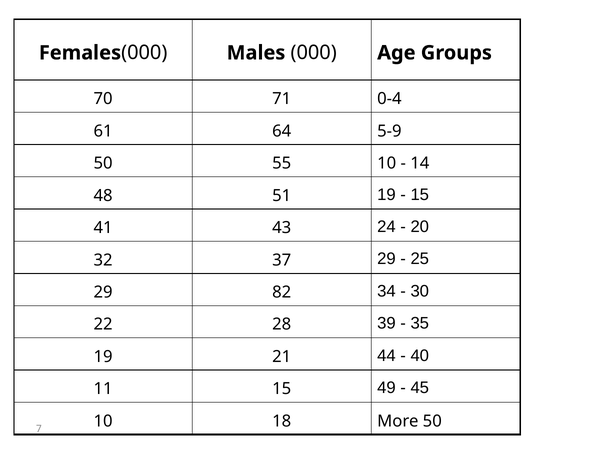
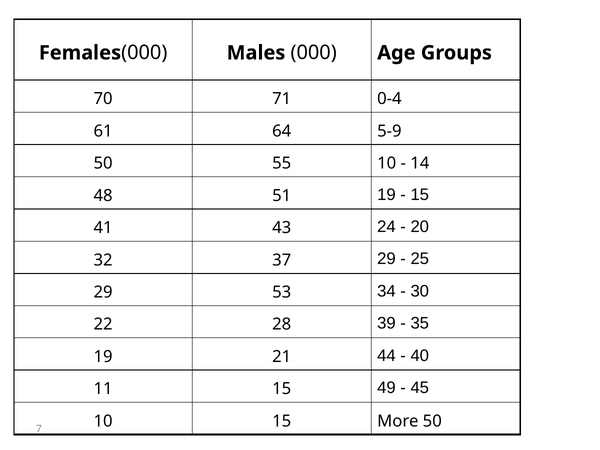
82: 82 -> 53
10 18: 18 -> 15
